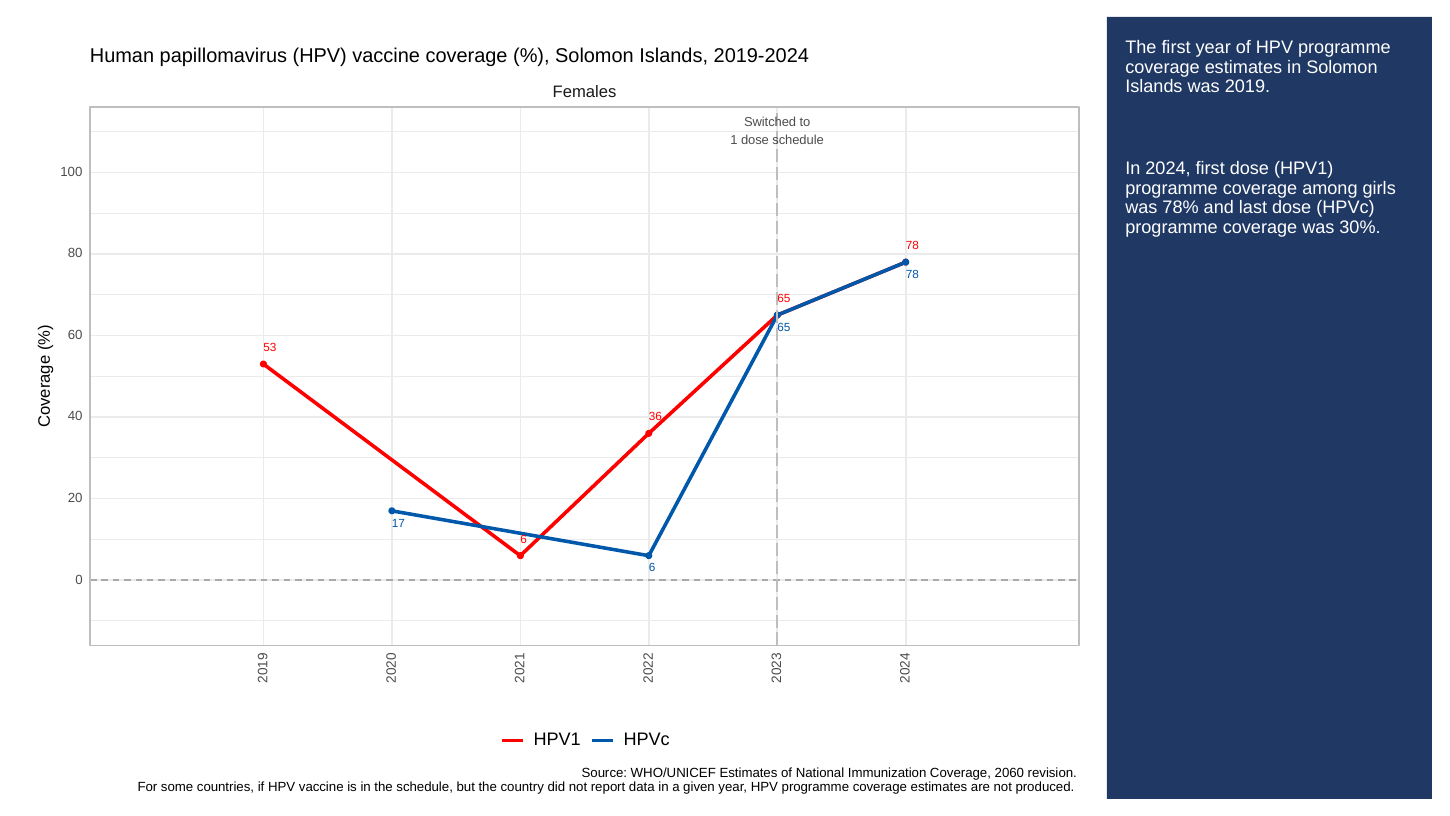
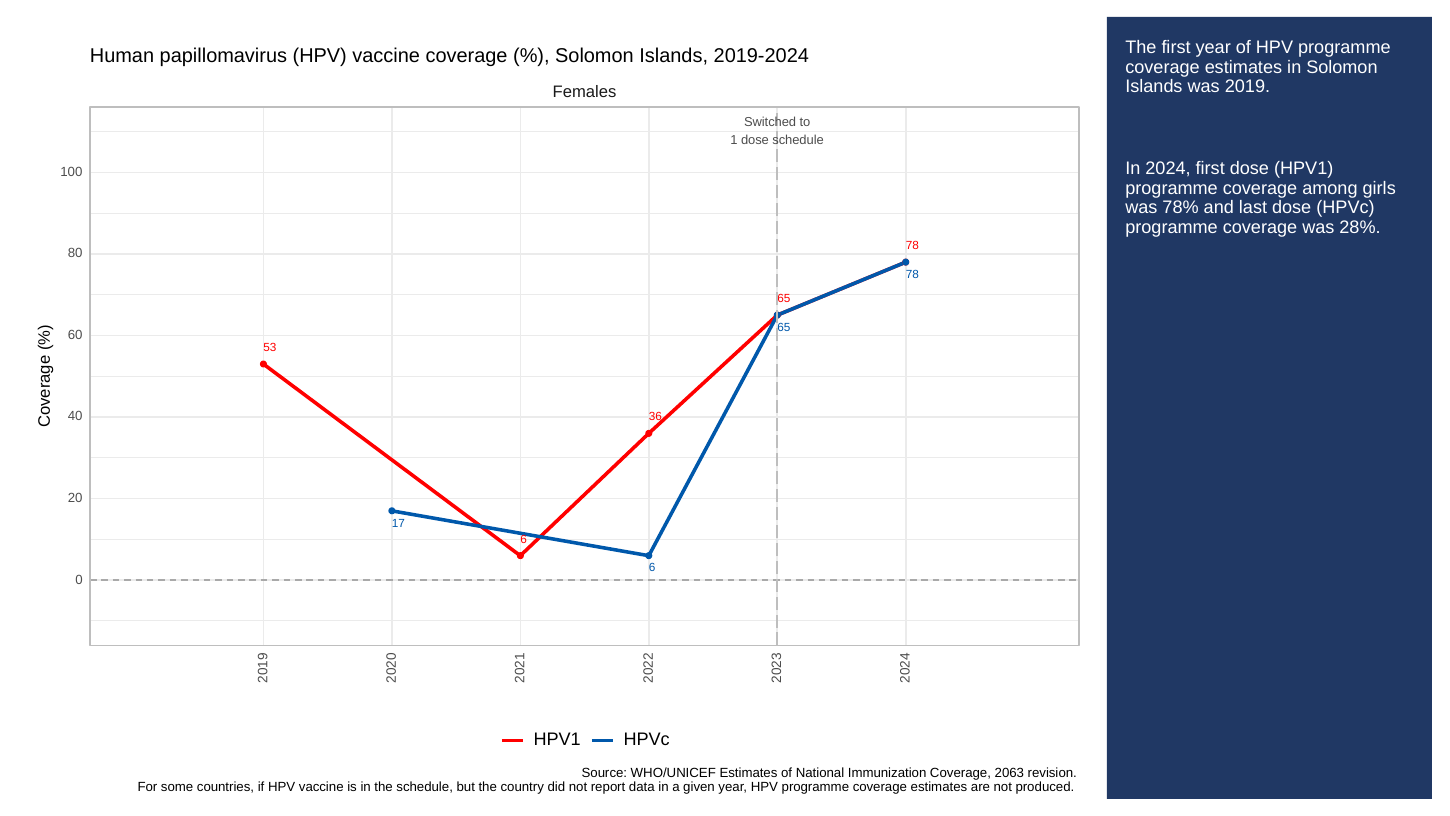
30%: 30% -> 28%
2060: 2060 -> 2063
